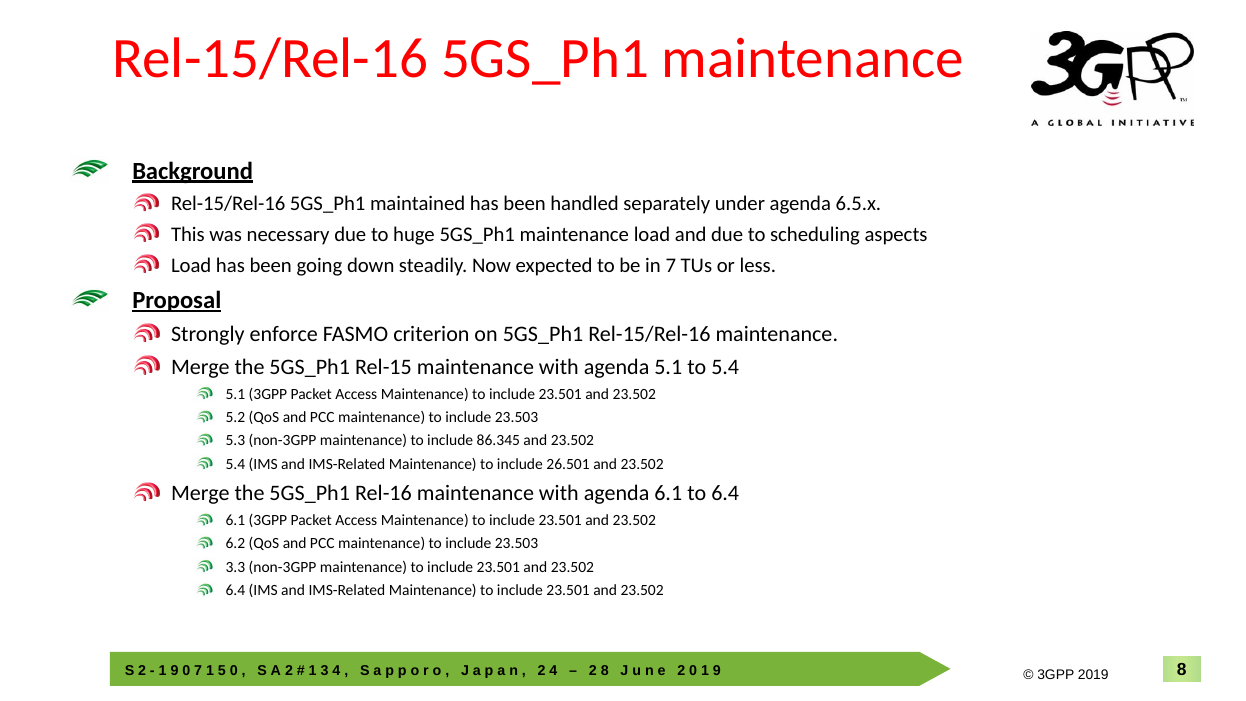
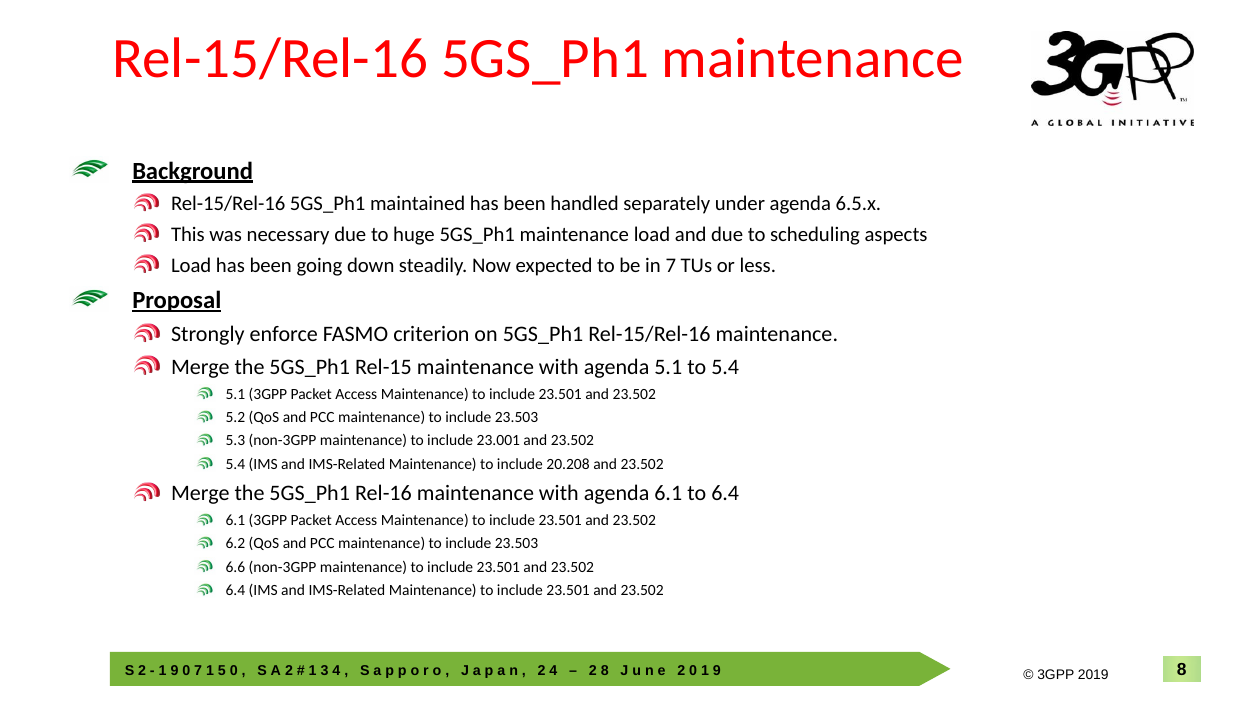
86.345: 86.345 -> 23.001
26.501: 26.501 -> 20.208
3.3: 3.3 -> 6.6
